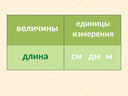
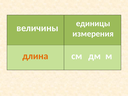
длина colour: green -> orange
